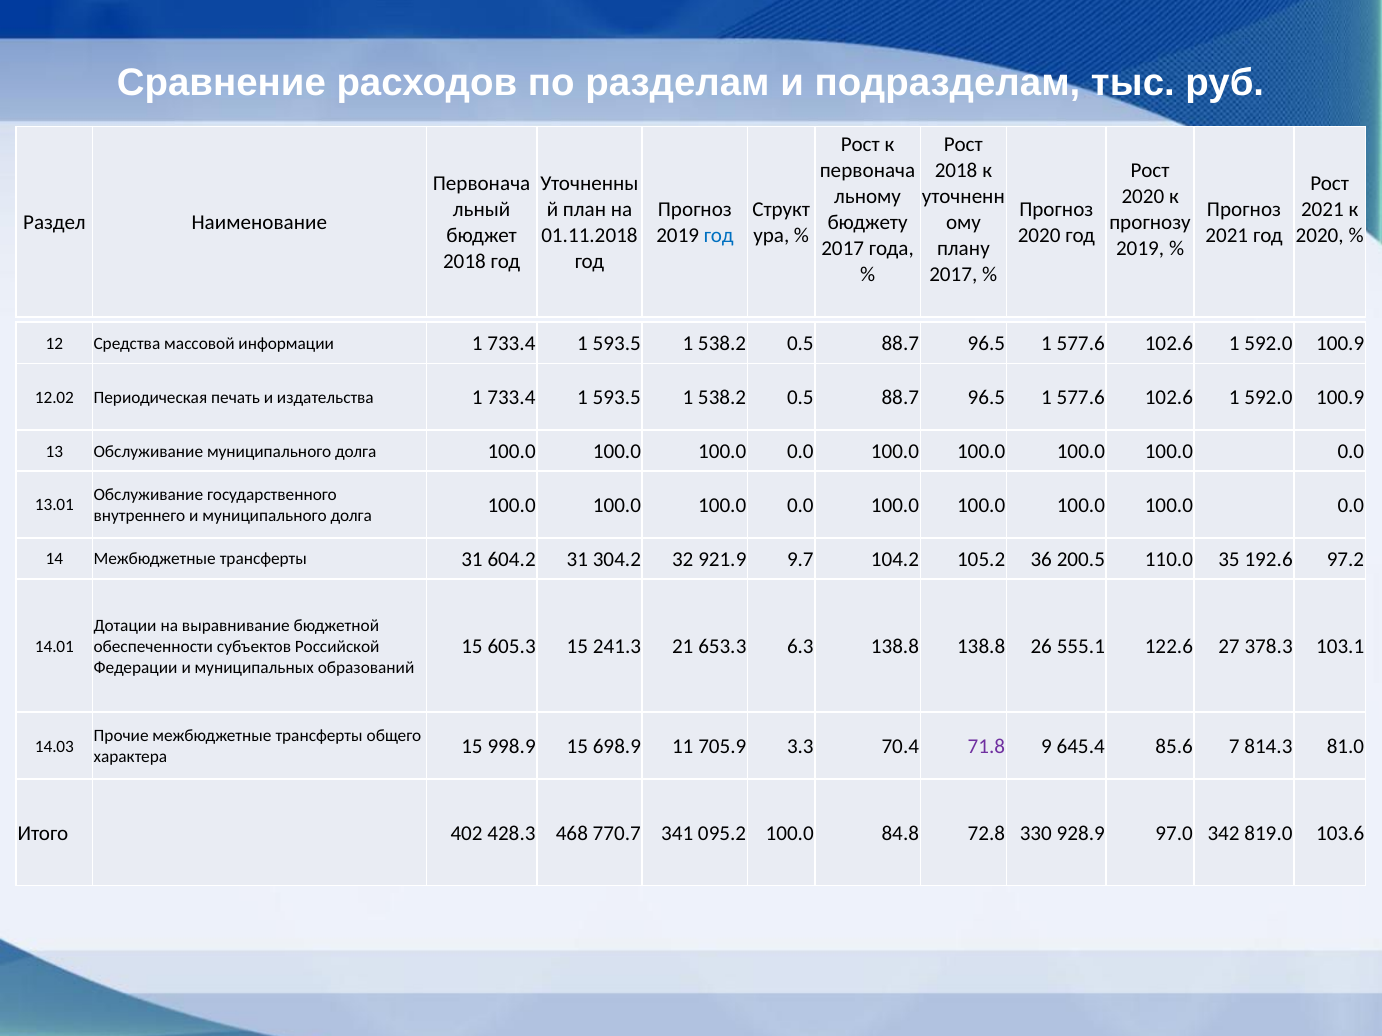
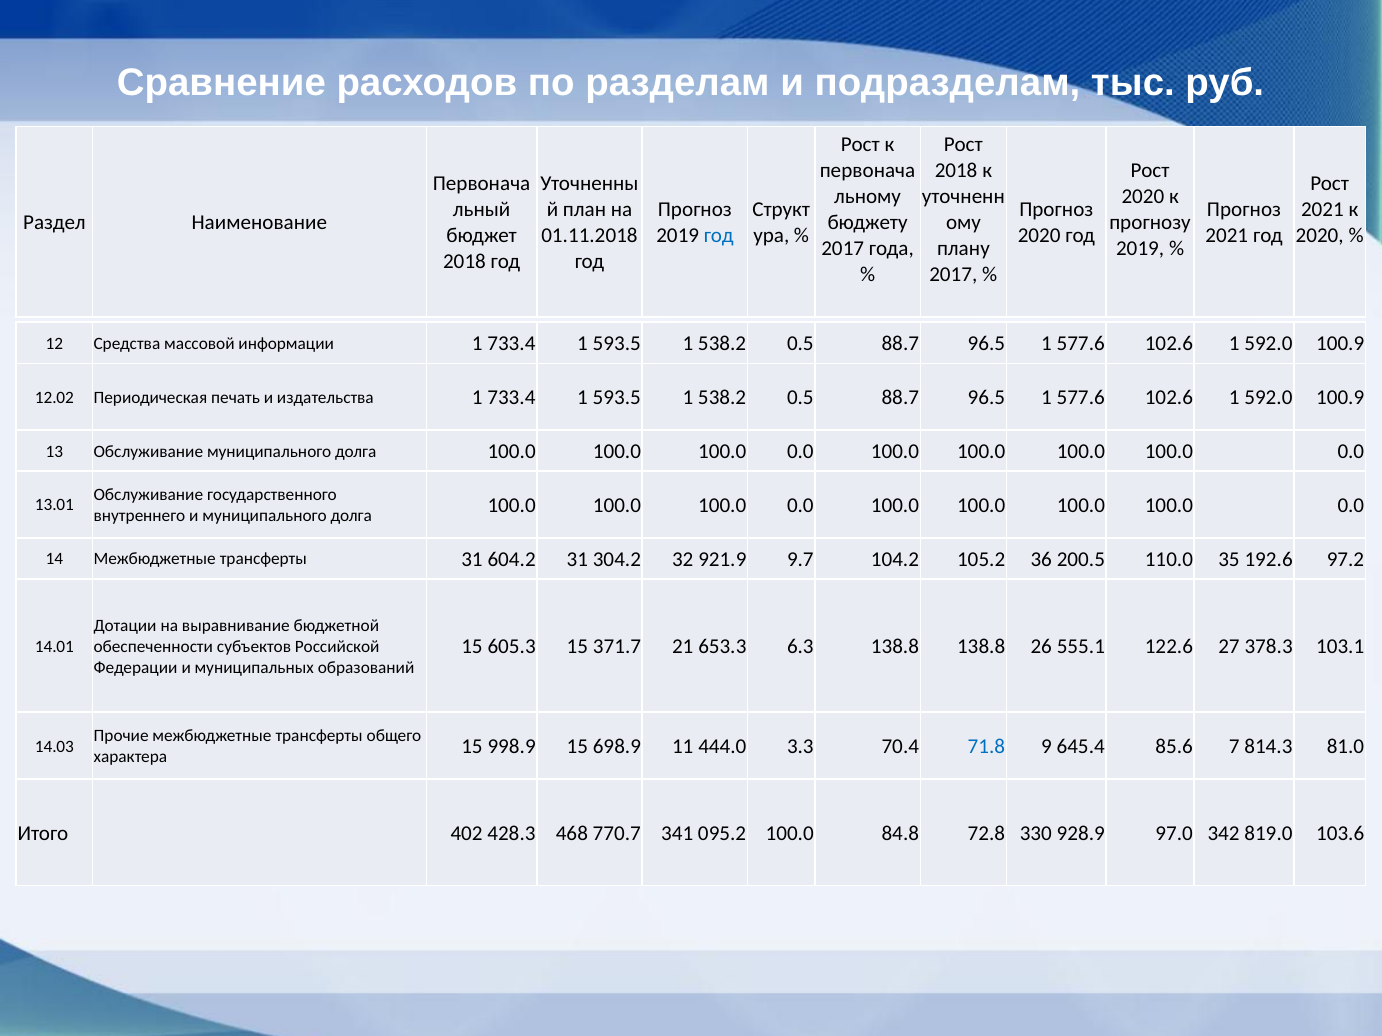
241.3: 241.3 -> 371.7
705.9: 705.9 -> 444.0
71.8 colour: purple -> blue
